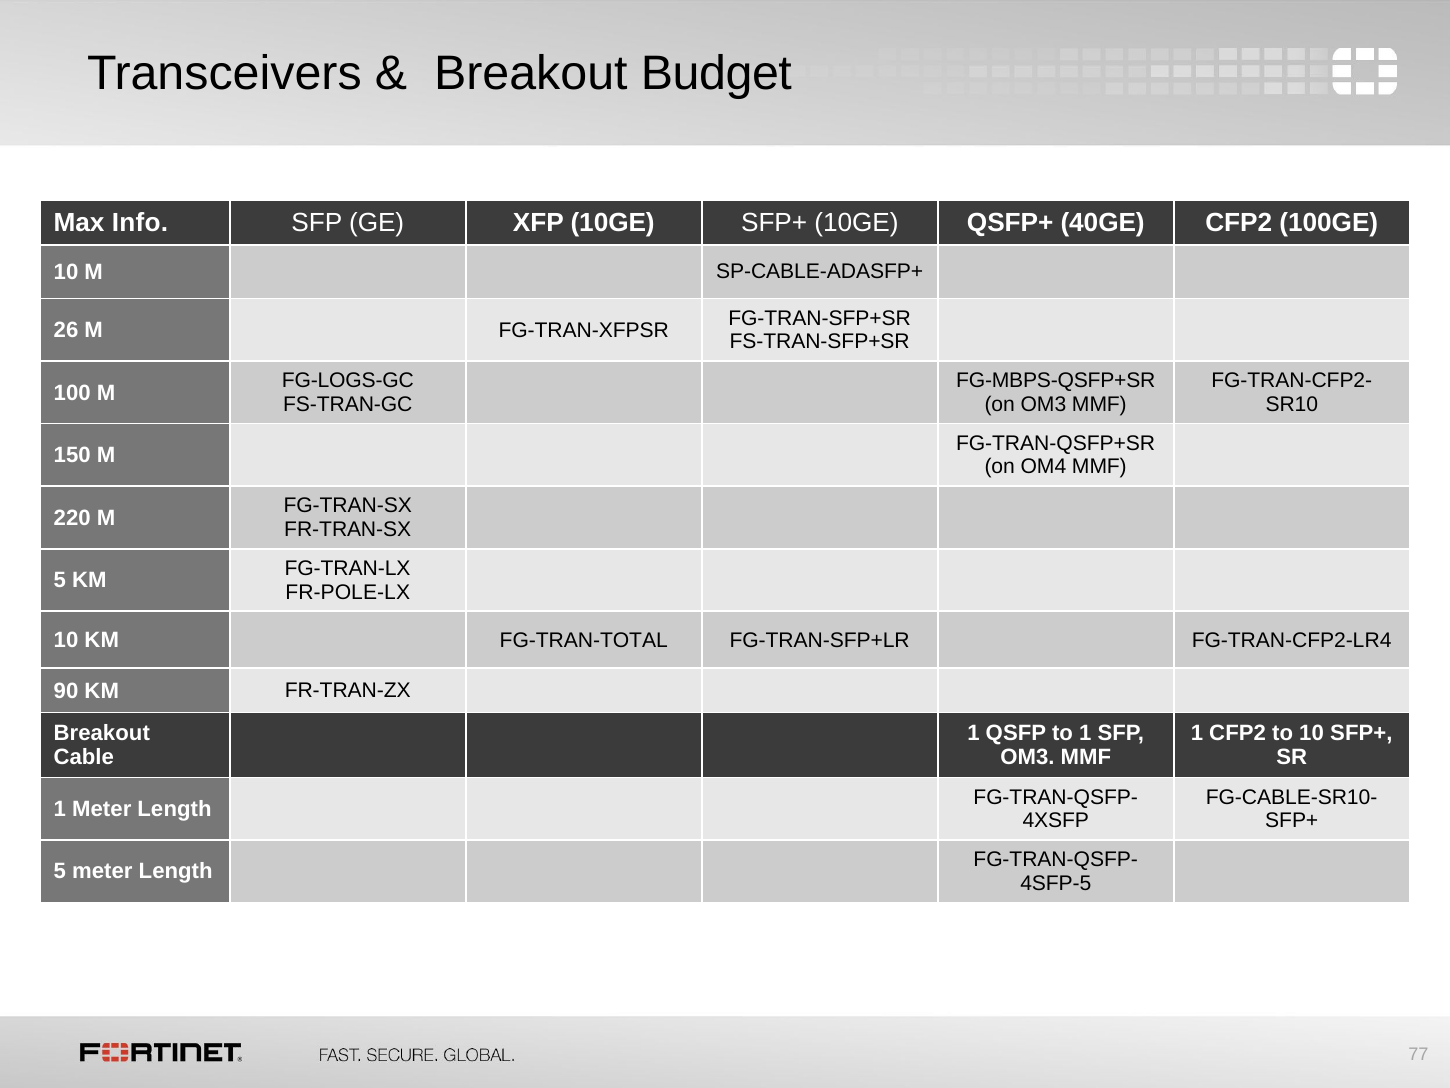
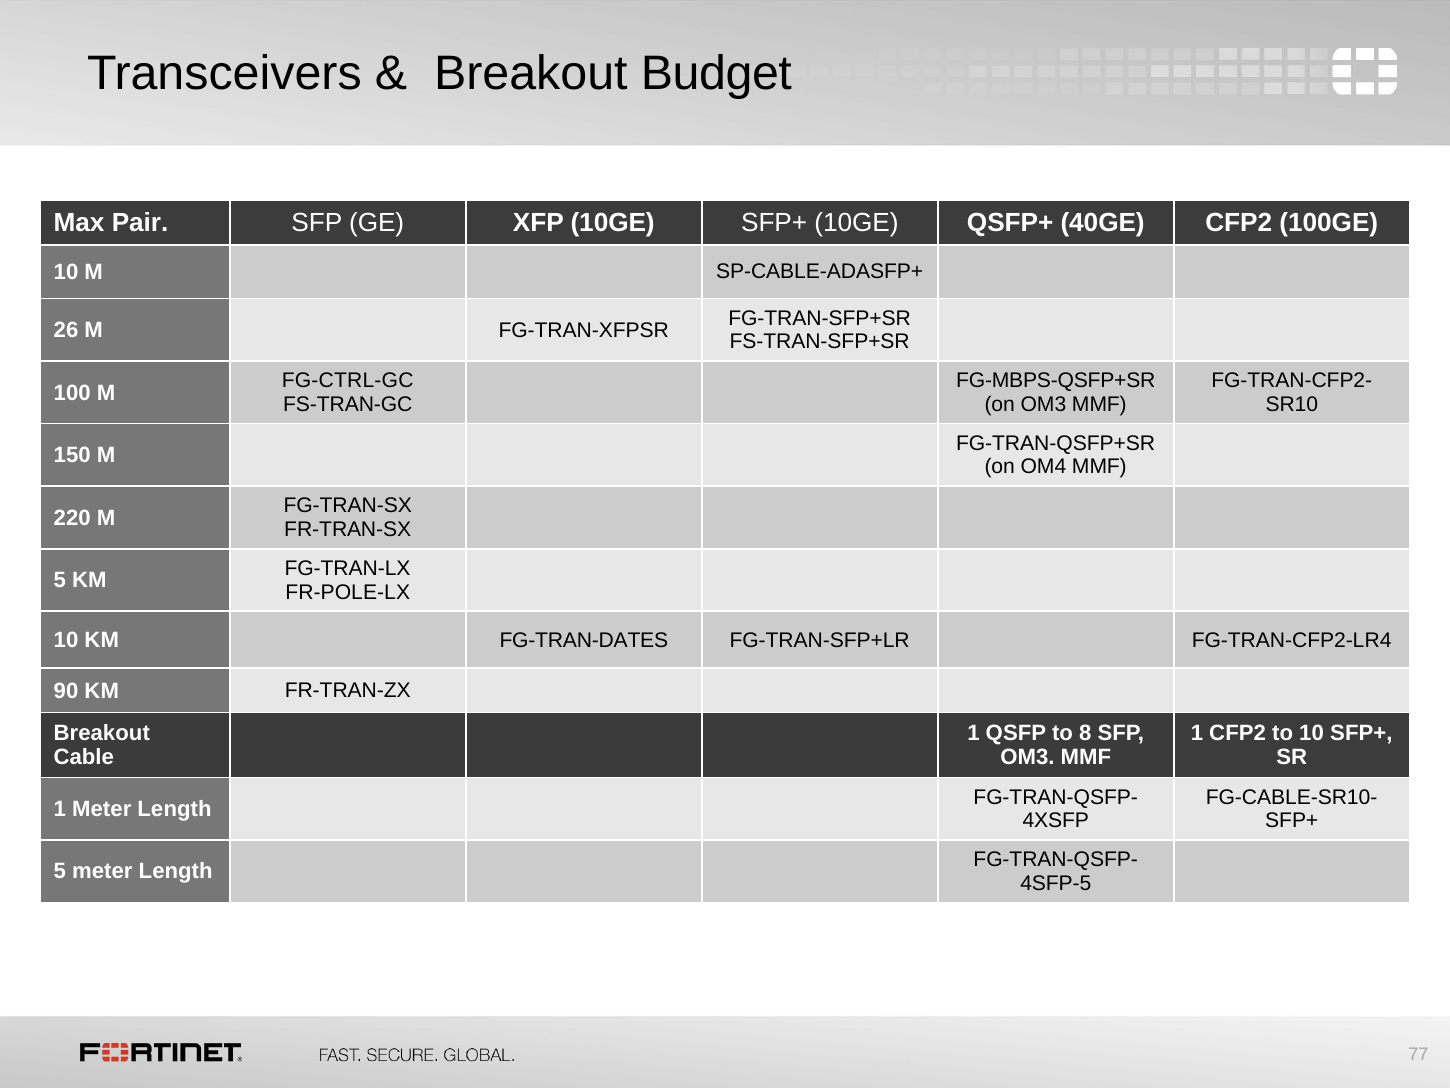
Info: Info -> Pair
FG-LOGS-GC: FG-LOGS-GC -> FG-CTRL-GC
FG-TRAN-TOTAL: FG-TRAN-TOTAL -> FG-TRAN-DATES
to 1: 1 -> 8
